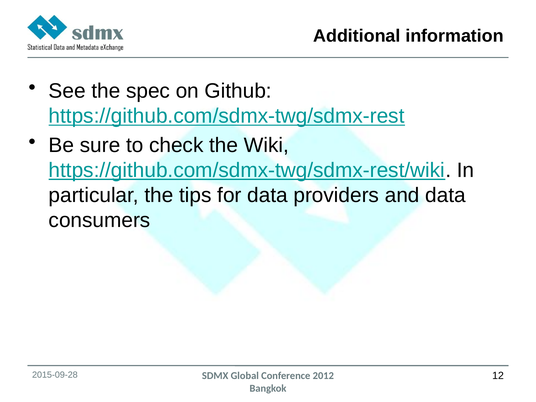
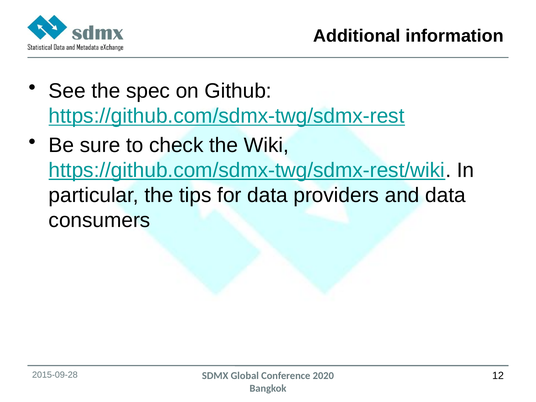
2012: 2012 -> 2020
